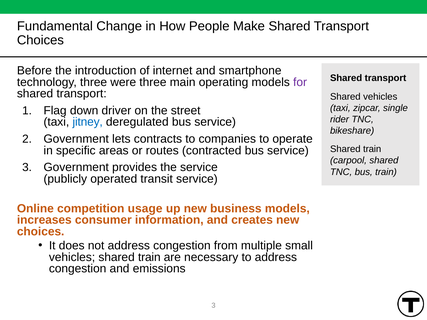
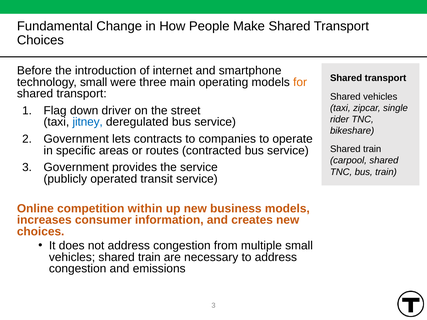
technology three: three -> small
for colour: purple -> orange
usage: usage -> within
